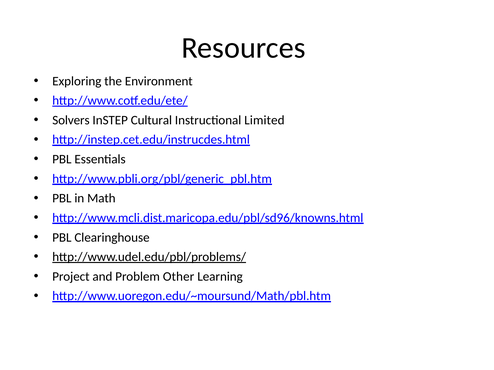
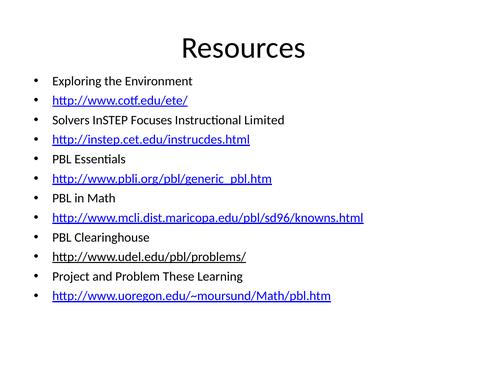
Cultural: Cultural -> Focuses
Other: Other -> These
